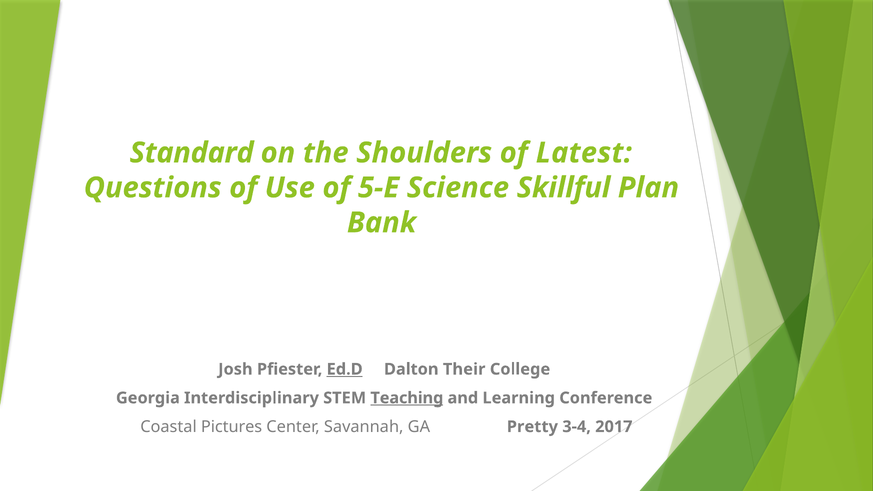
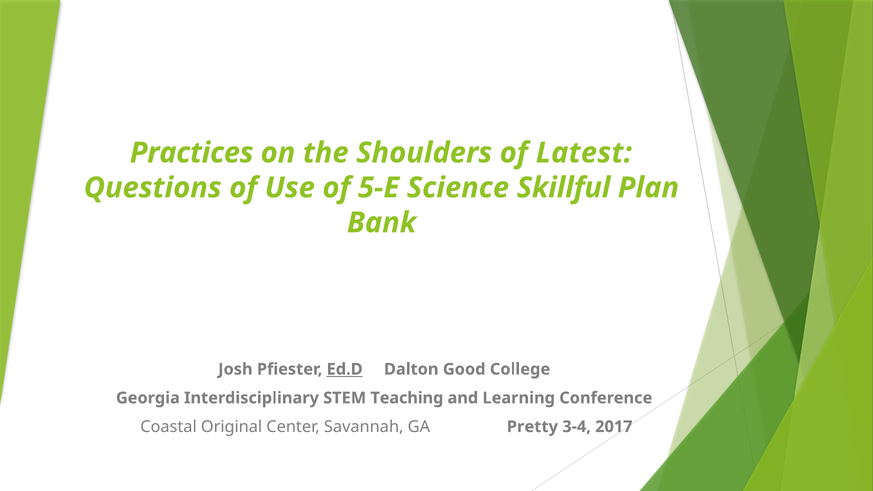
Standard: Standard -> Practices
Their: Their -> Good
Teaching underline: present -> none
Pictures: Pictures -> Original
